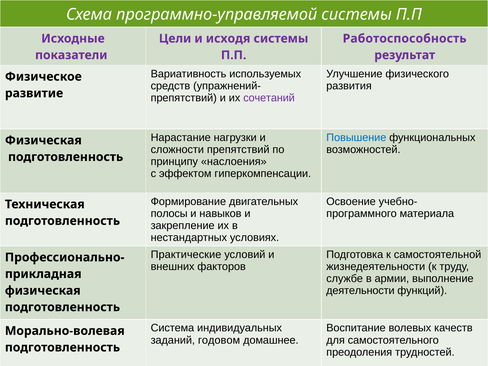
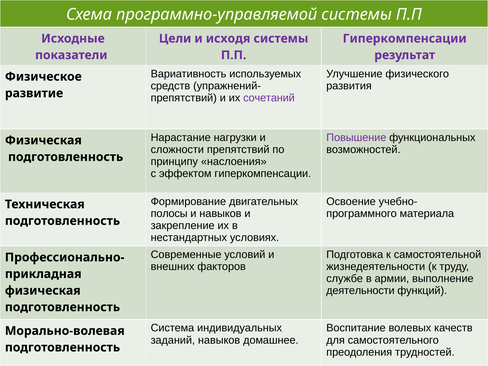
Работоспособность at (405, 39): Работоспособность -> Гиперкомпенсации
Повышение colour: blue -> purple
Практические: Практические -> Современные
заданий годовом: годовом -> навыков
